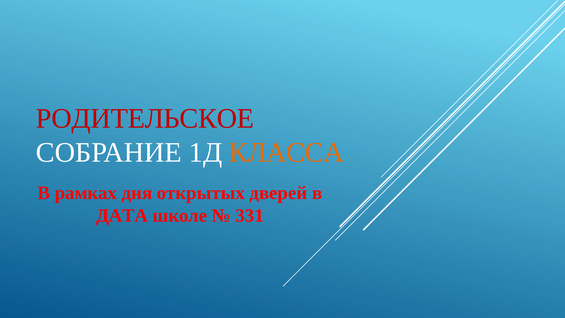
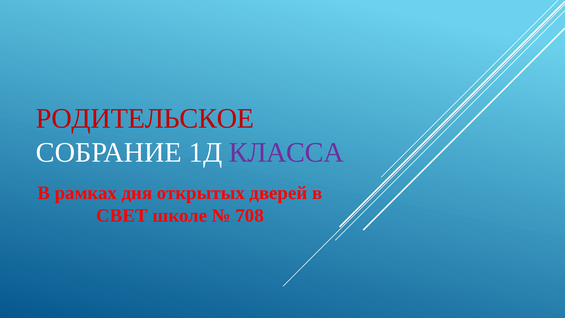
КЛАССА colour: orange -> purple
ДАТА: ДАТА -> СВЕТ
331: 331 -> 708
